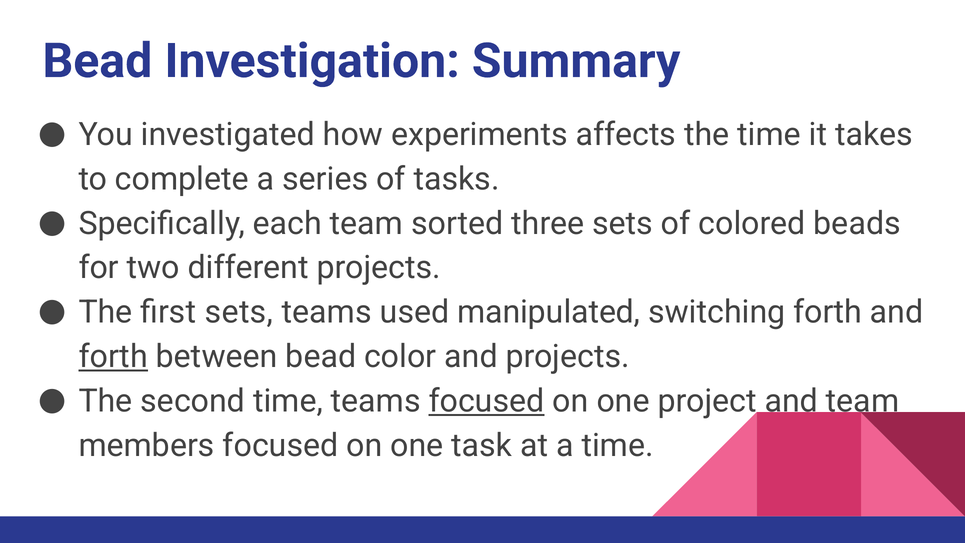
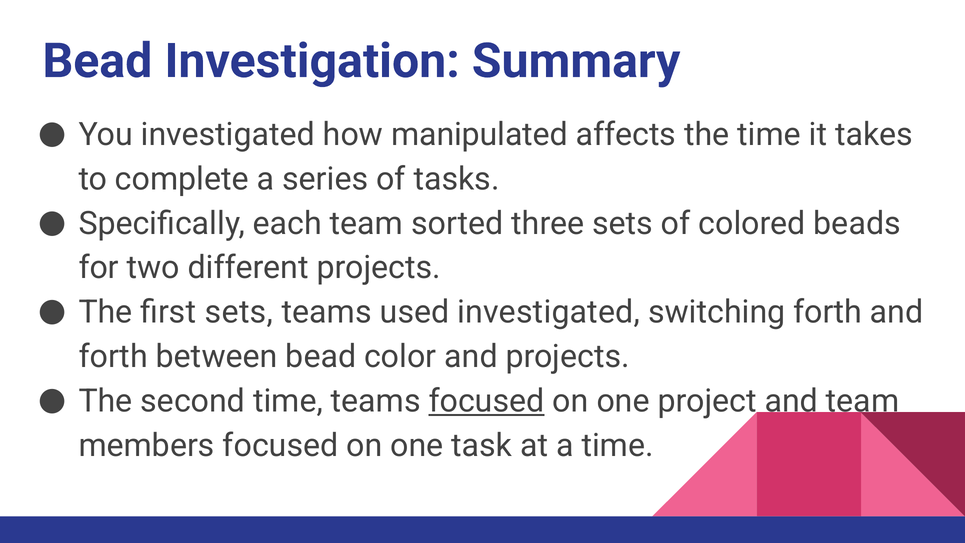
experiments: experiments -> manipulated
used manipulated: manipulated -> investigated
forth at (113, 356) underline: present -> none
